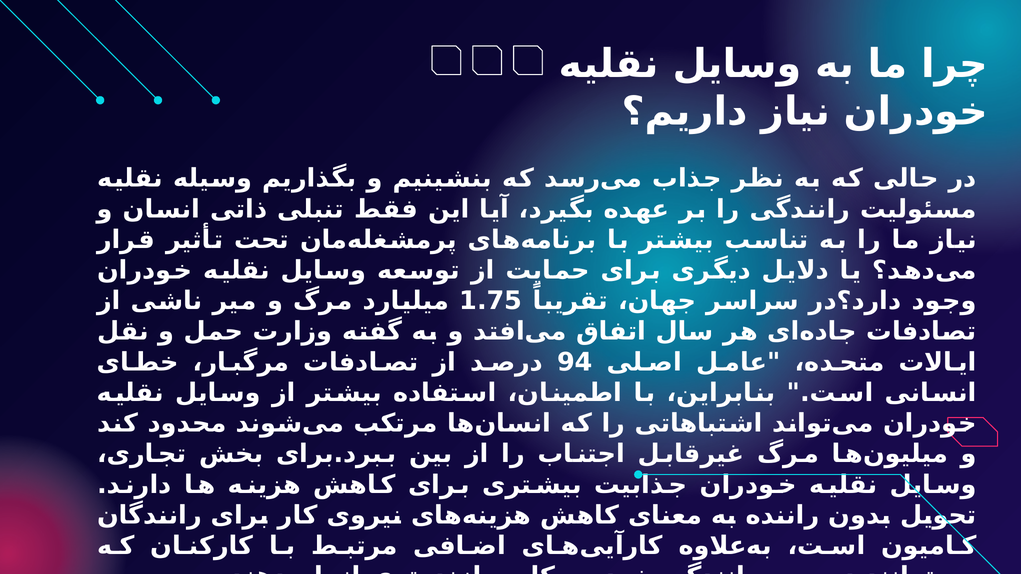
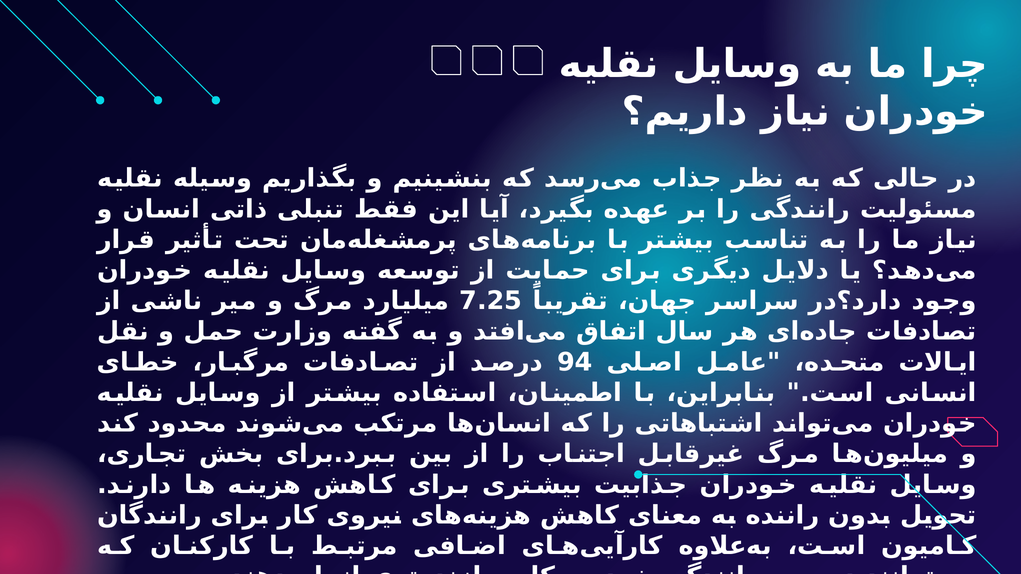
1.75: 1.75 -> 7.25
